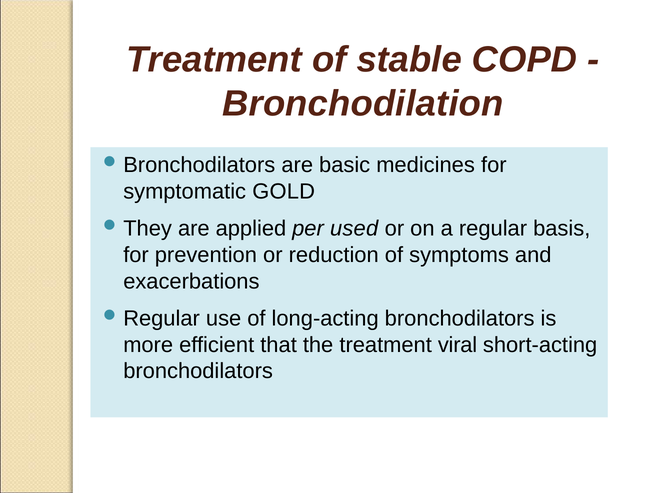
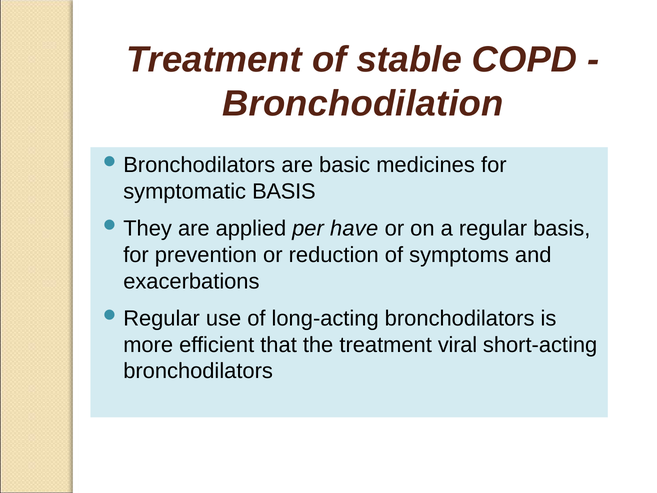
symptomatic GOLD: GOLD -> BASIS
used: used -> have
